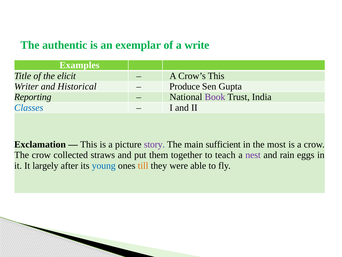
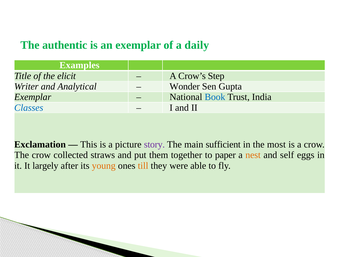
write: write -> daily
Crow’s This: This -> Step
Historical: Historical -> Analytical
Produce: Produce -> Wonder
Reporting at (33, 97): Reporting -> Exemplar
Book colour: purple -> blue
teach: teach -> paper
nest colour: purple -> orange
rain: rain -> self
young colour: blue -> orange
